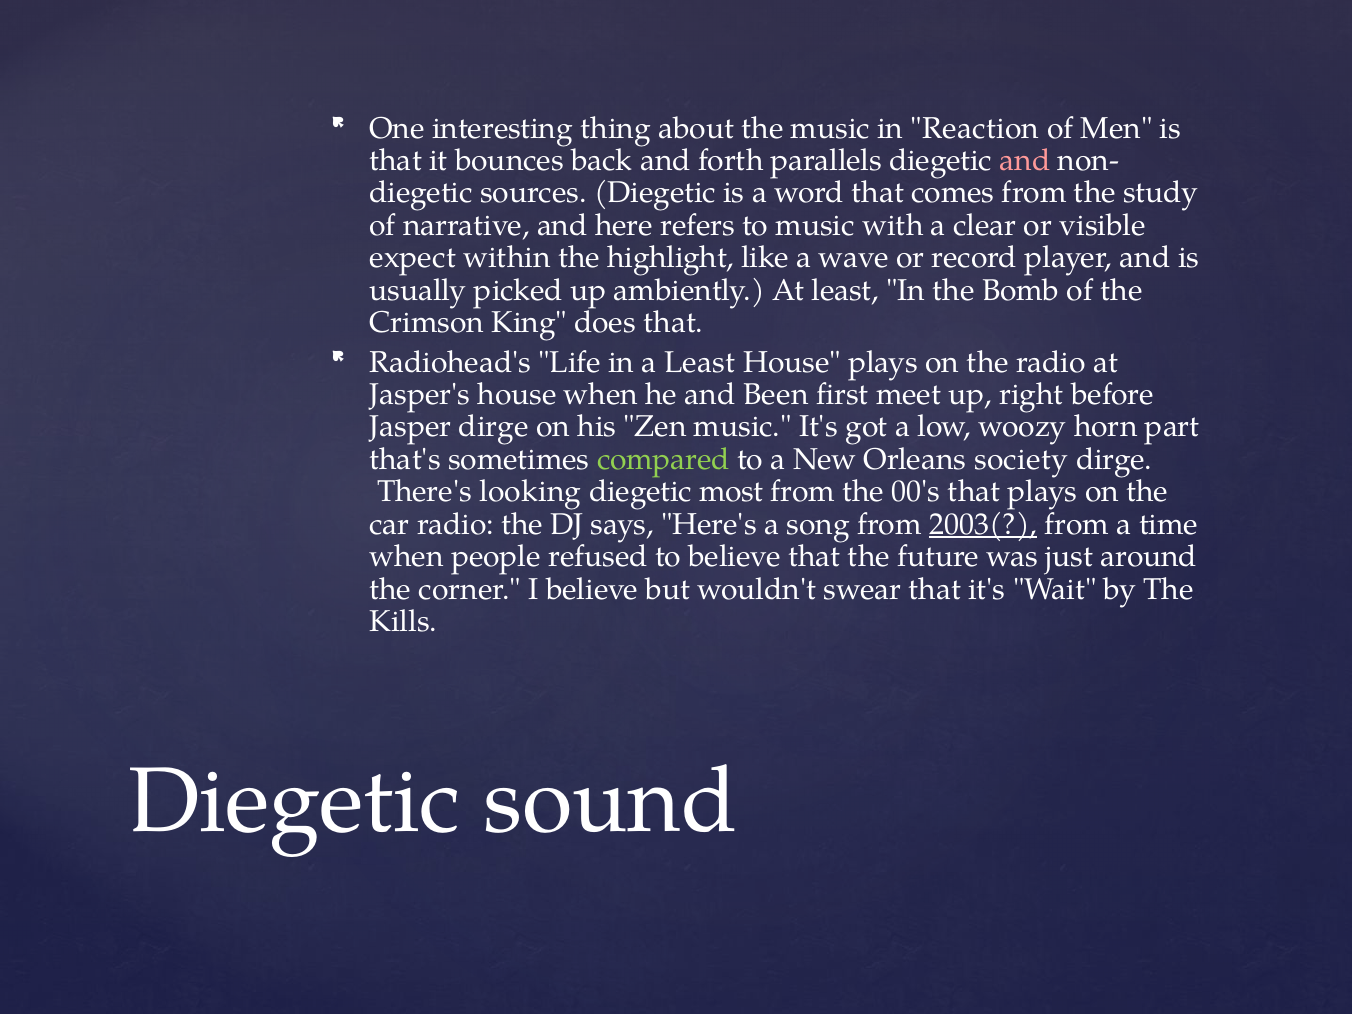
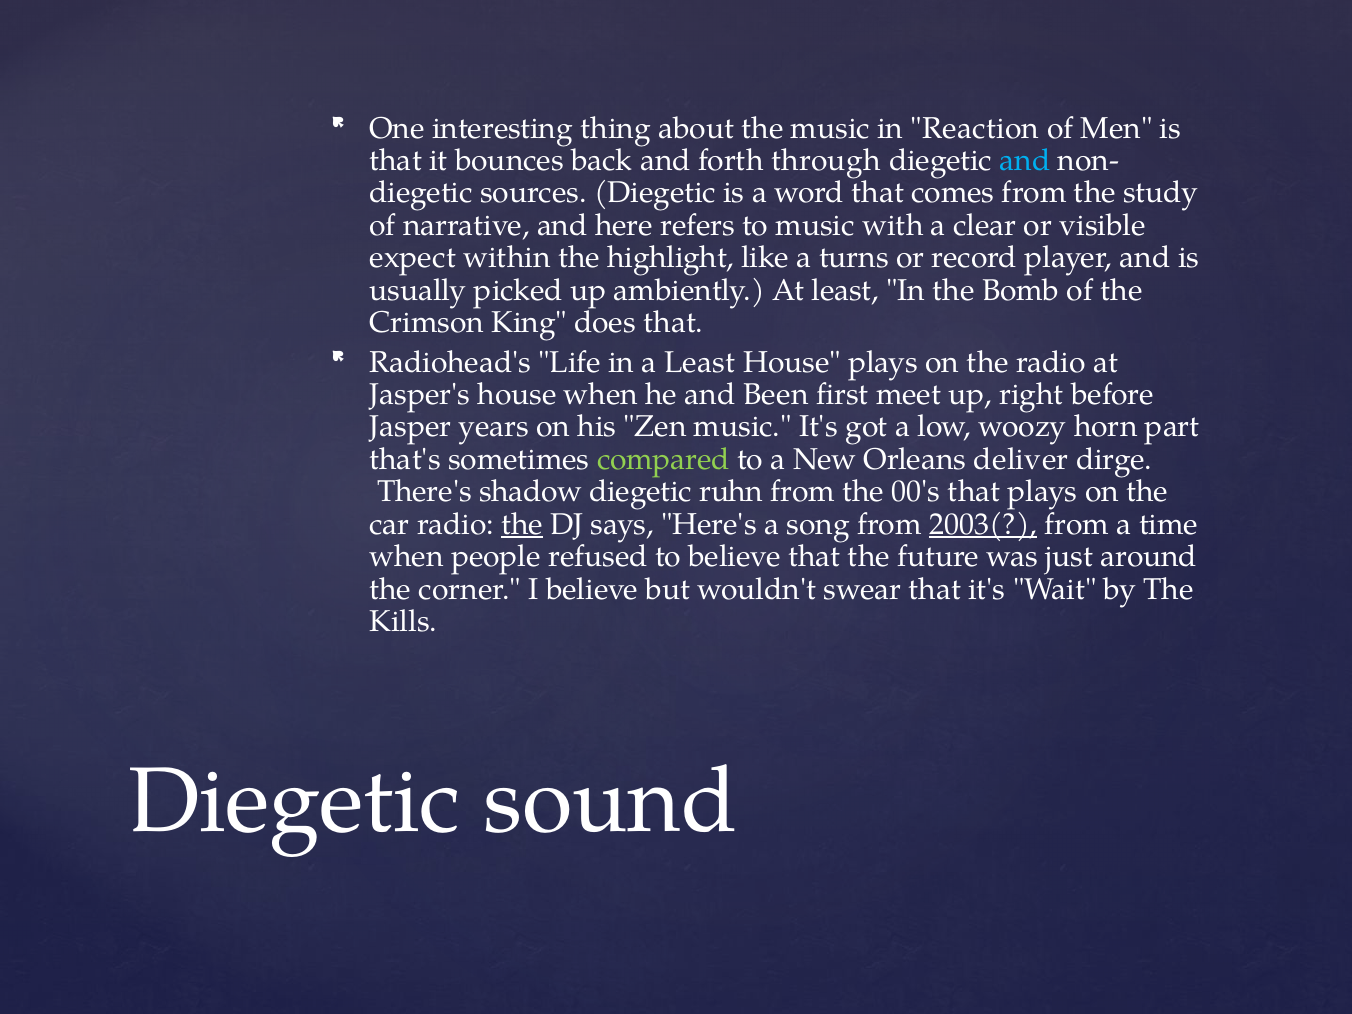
parallels: parallels -> through
and at (1025, 161) colour: pink -> light blue
wave: wave -> turns
Jasper dirge: dirge -> years
society: society -> deliver
looking: looking -> shadow
most: most -> ruhn
the at (522, 524) underline: none -> present
